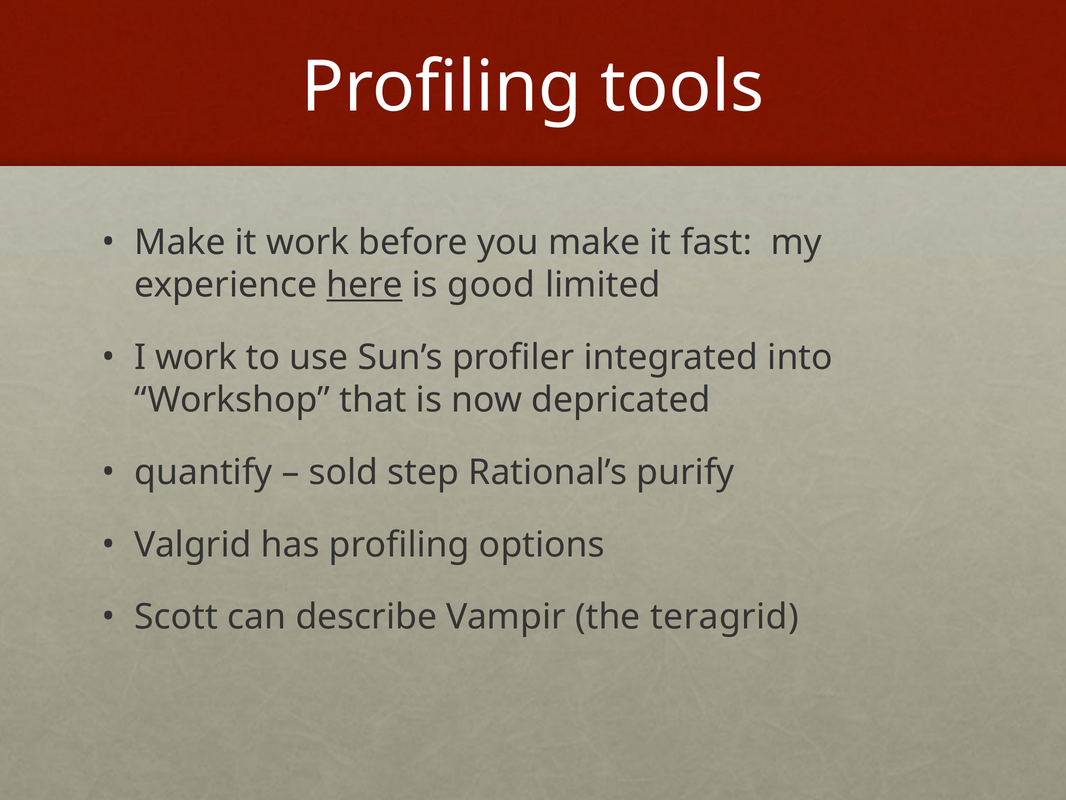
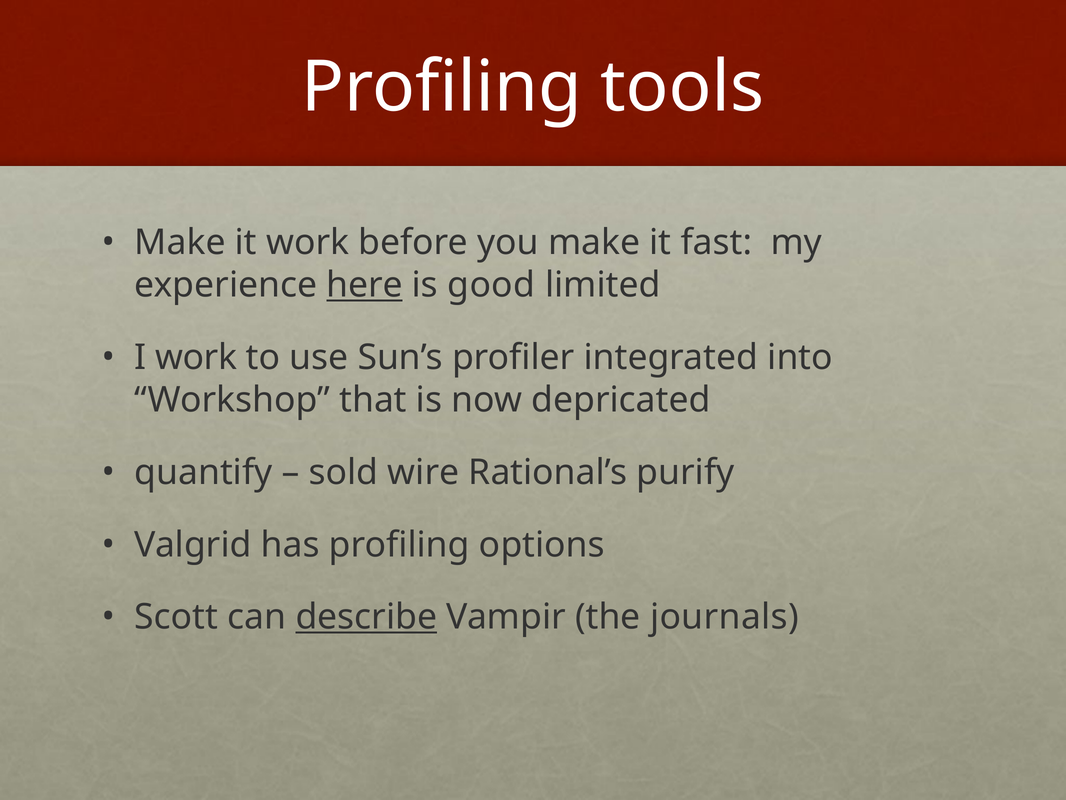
step: step -> wire
describe underline: none -> present
teragrid: teragrid -> journals
